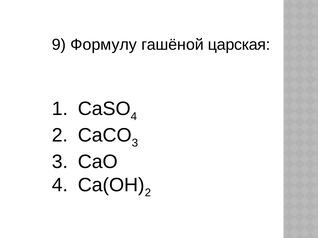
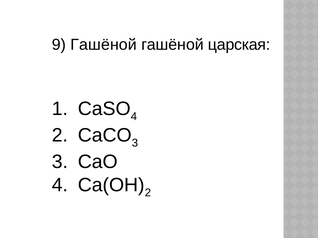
9 Формулу: Формулу -> Гашёной
